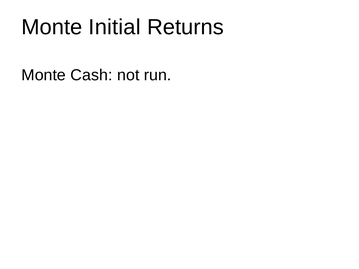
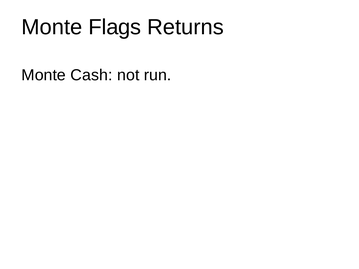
Initial: Initial -> Flags
